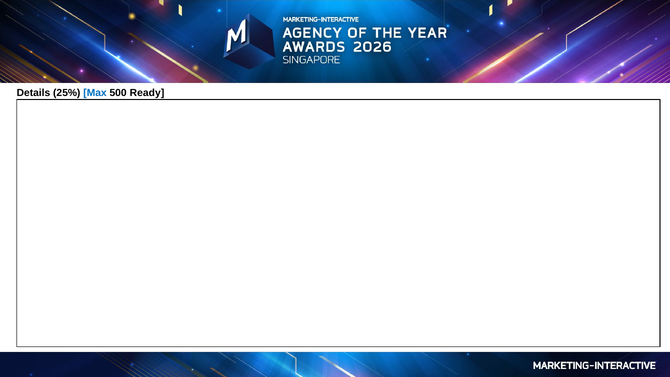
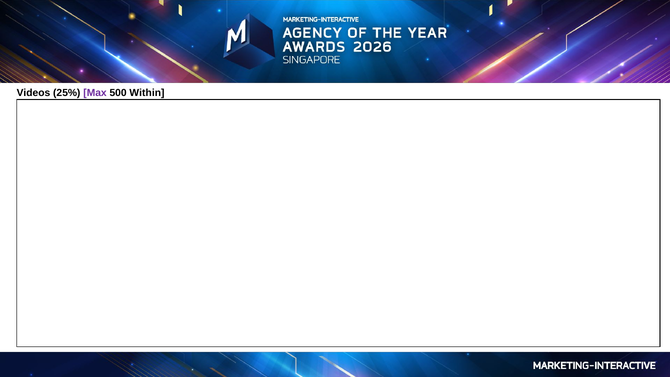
Details: Details -> Videos
Max colour: blue -> purple
Ready: Ready -> Within
